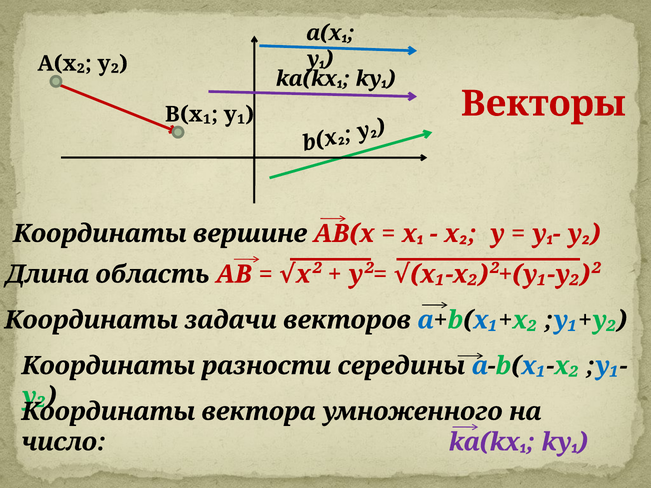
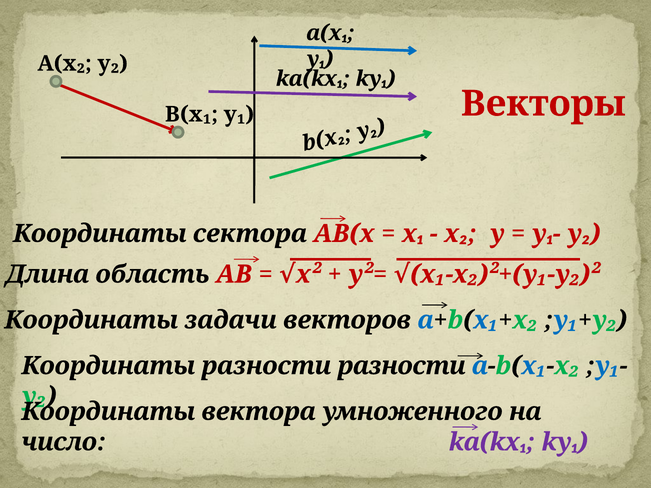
вершине: вершине -> сектора
разности середины: середины -> разности
